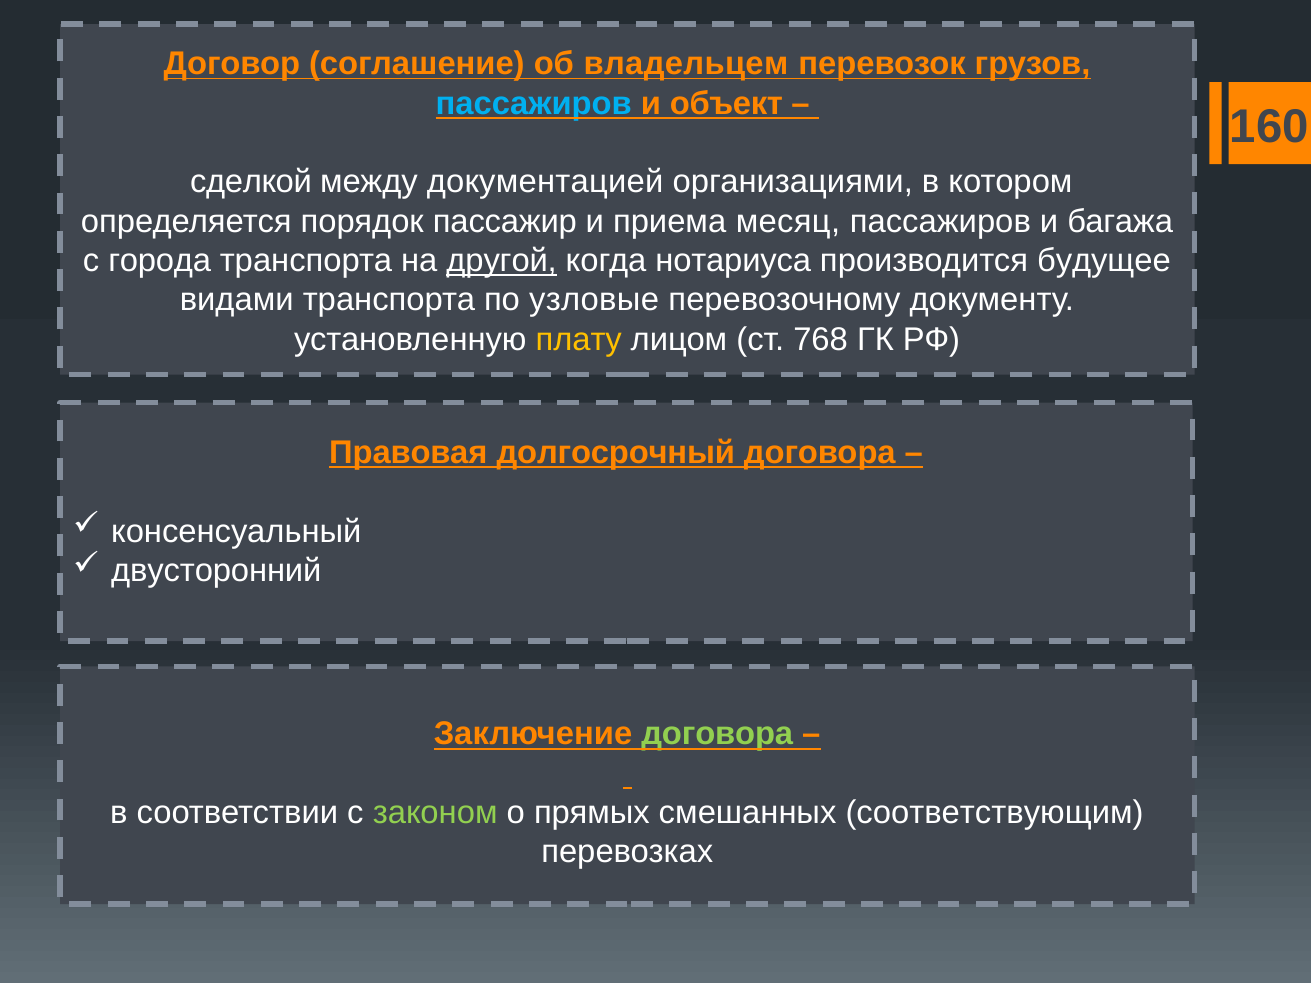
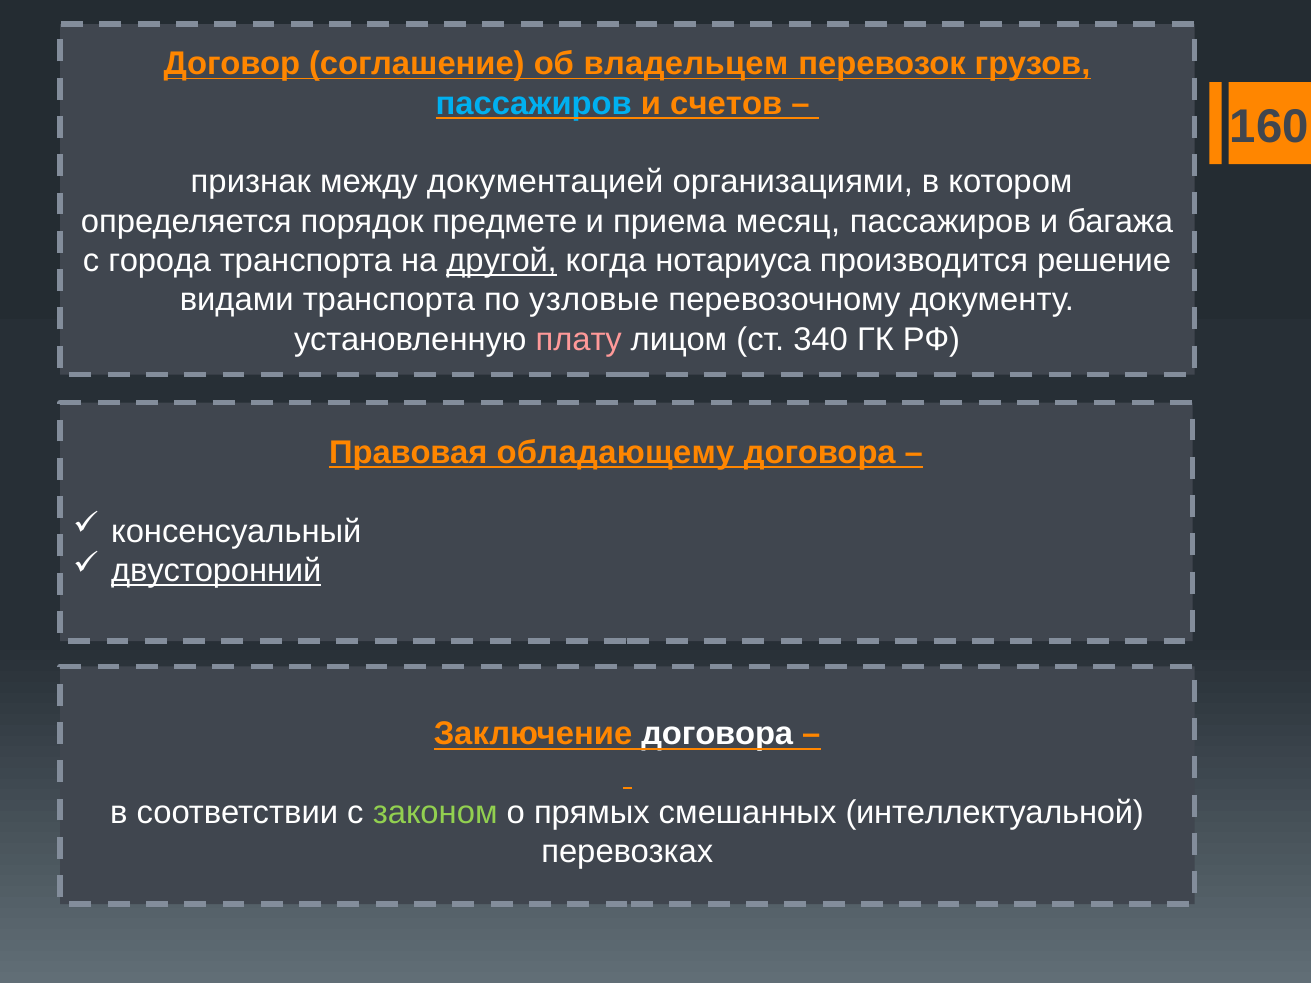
объект: объект -> счетов
сделкой: сделкой -> признак
пассажир: пассажир -> предмете
будущее: будущее -> решение
плату colour: yellow -> pink
768: 768 -> 340
долгосрочный: долгосрочный -> обладающему
двусторонний underline: none -> present
договора at (717, 734) colour: light green -> white
соответствующим: соответствующим -> интеллектуальной
